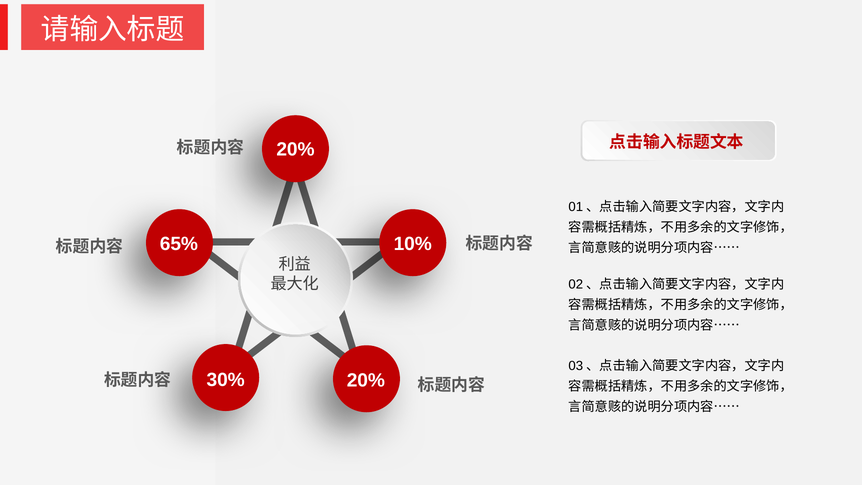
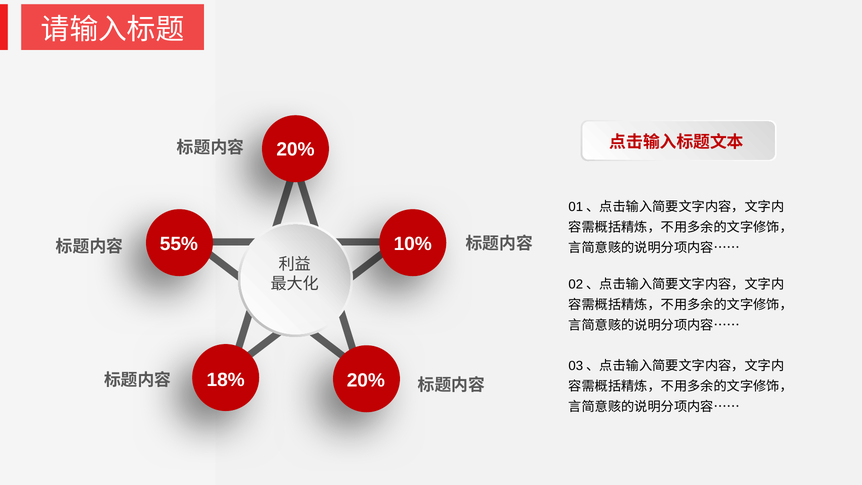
65%: 65% -> 55%
30%: 30% -> 18%
